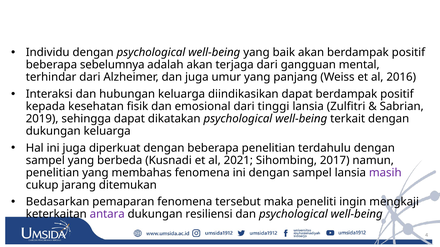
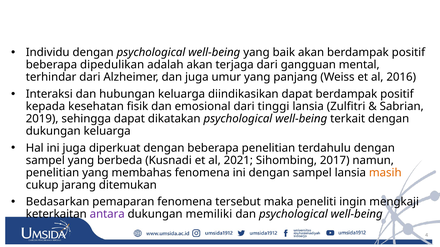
sebelumnya: sebelumnya -> dipedulikan
masih colour: purple -> orange
resiliensi: resiliensi -> memiliki
